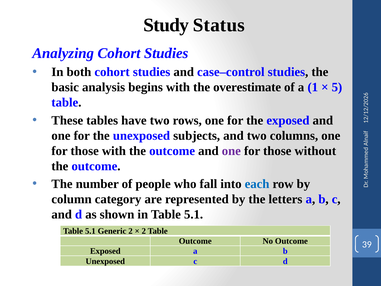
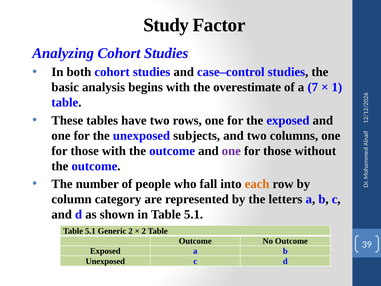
Status: Status -> Factor
a 1: 1 -> 7
5 at (337, 87): 5 -> 1
each colour: blue -> orange
